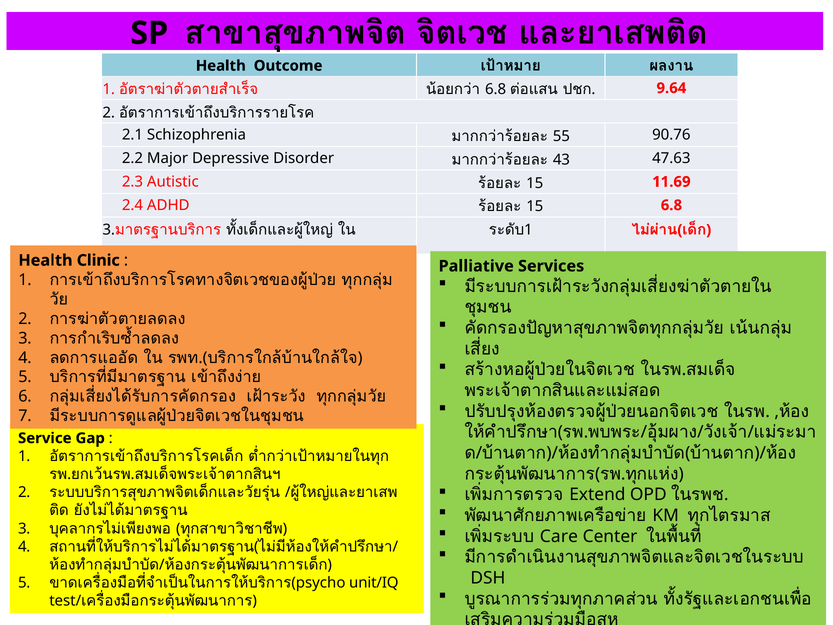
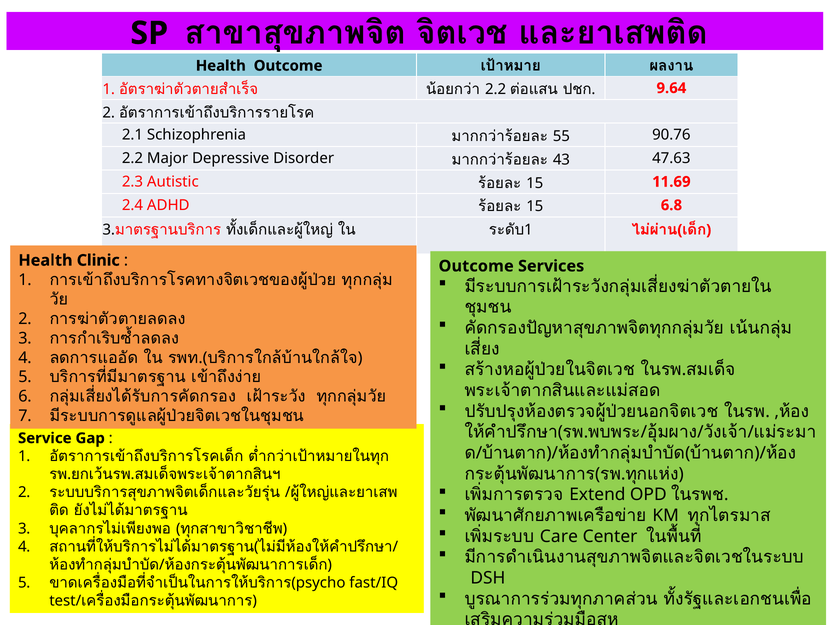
6.8 at (496, 89): 6.8 -> 2.2
Palliative at (476, 266): Palliative -> Outcome
unit/IQ: unit/IQ -> fast/IQ
